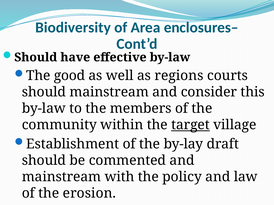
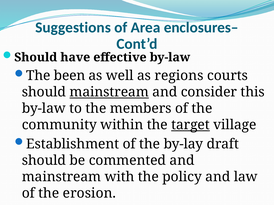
Biodiversity: Biodiversity -> Suggestions
good: good -> been
mainstream at (109, 92) underline: none -> present
